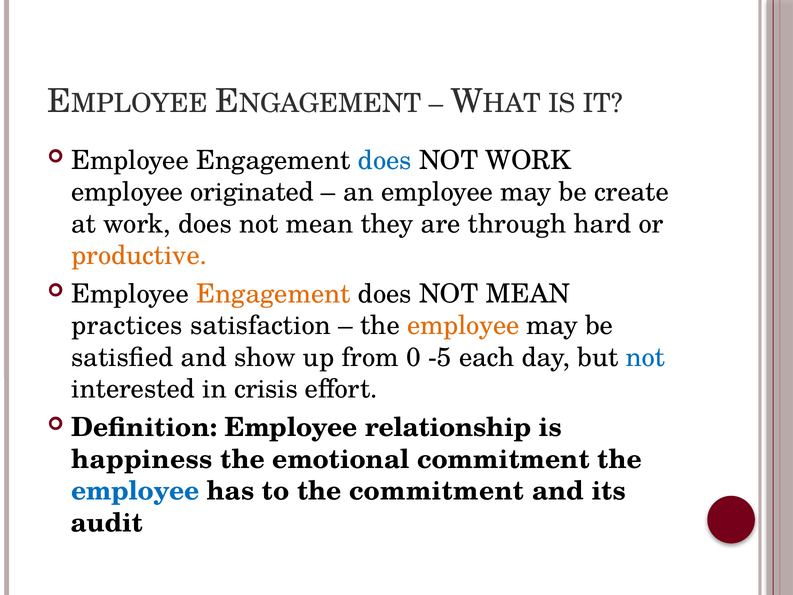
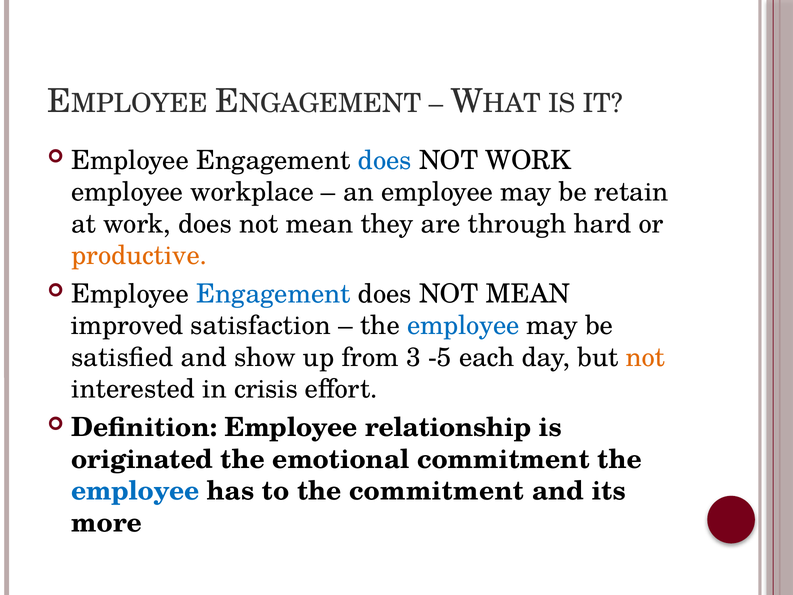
originated: originated -> workplace
create: create -> retain
Engagement at (273, 294) colour: orange -> blue
practices: practices -> improved
employee at (463, 326) colour: orange -> blue
0: 0 -> 3
not at (646, 357) colour: blue -> orange
happiness: happiness -> originated
audit: audit -> more
